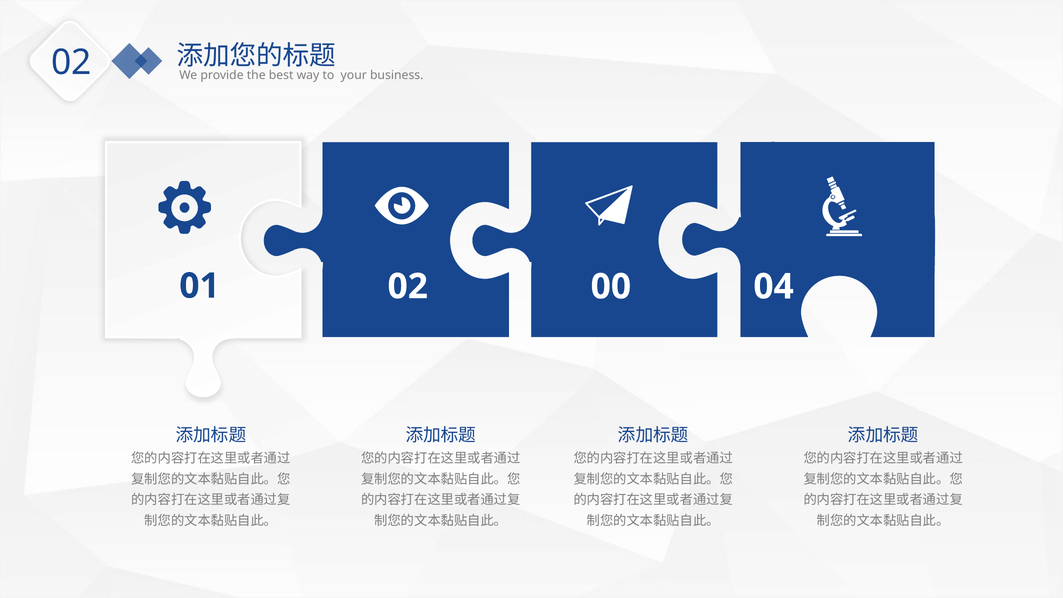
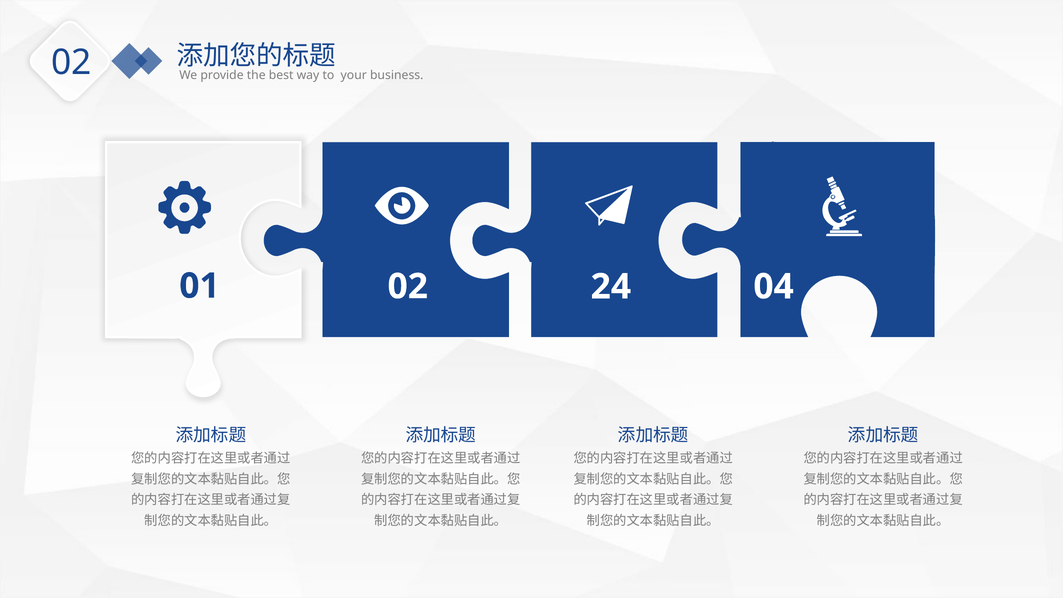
00: 00 -> 24
